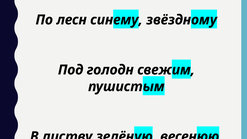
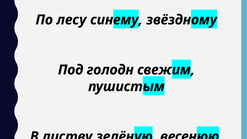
лесн: лесн -> лесу
